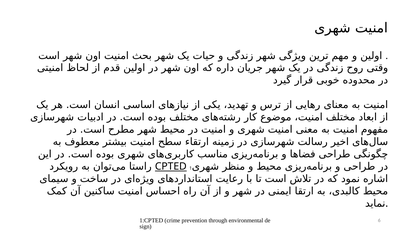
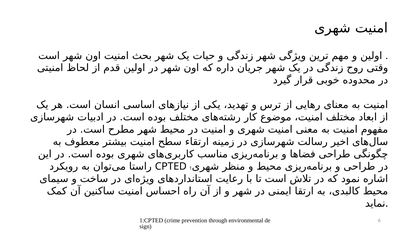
CPTED underline: present -> none
